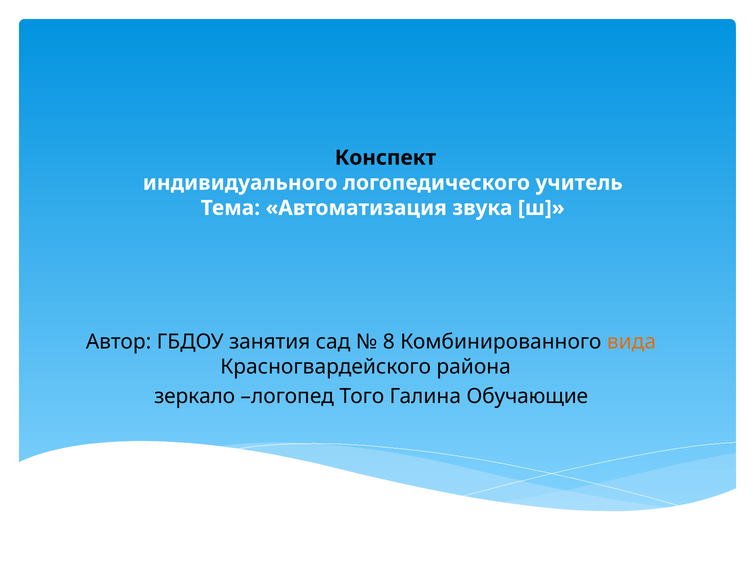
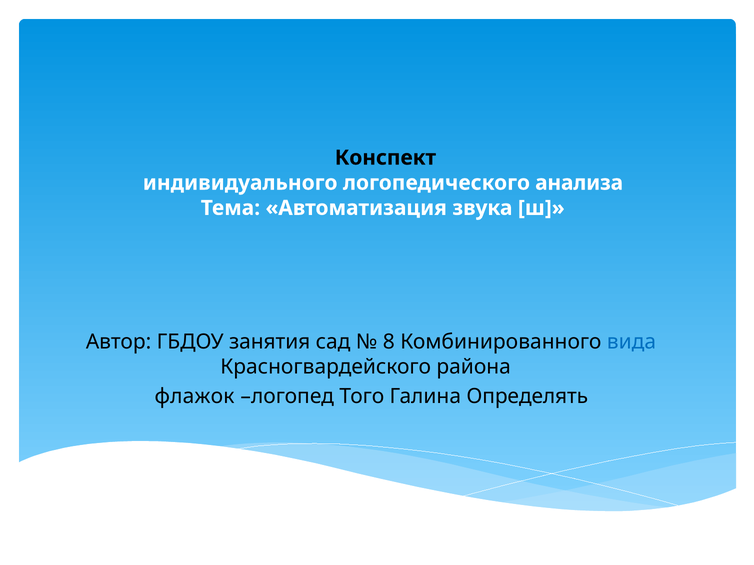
учитель: учитель -> анализа
вида colour: orange -> blue
зеркало: зеркало -> флажок
Обучающие: Обучающие -> Определять
